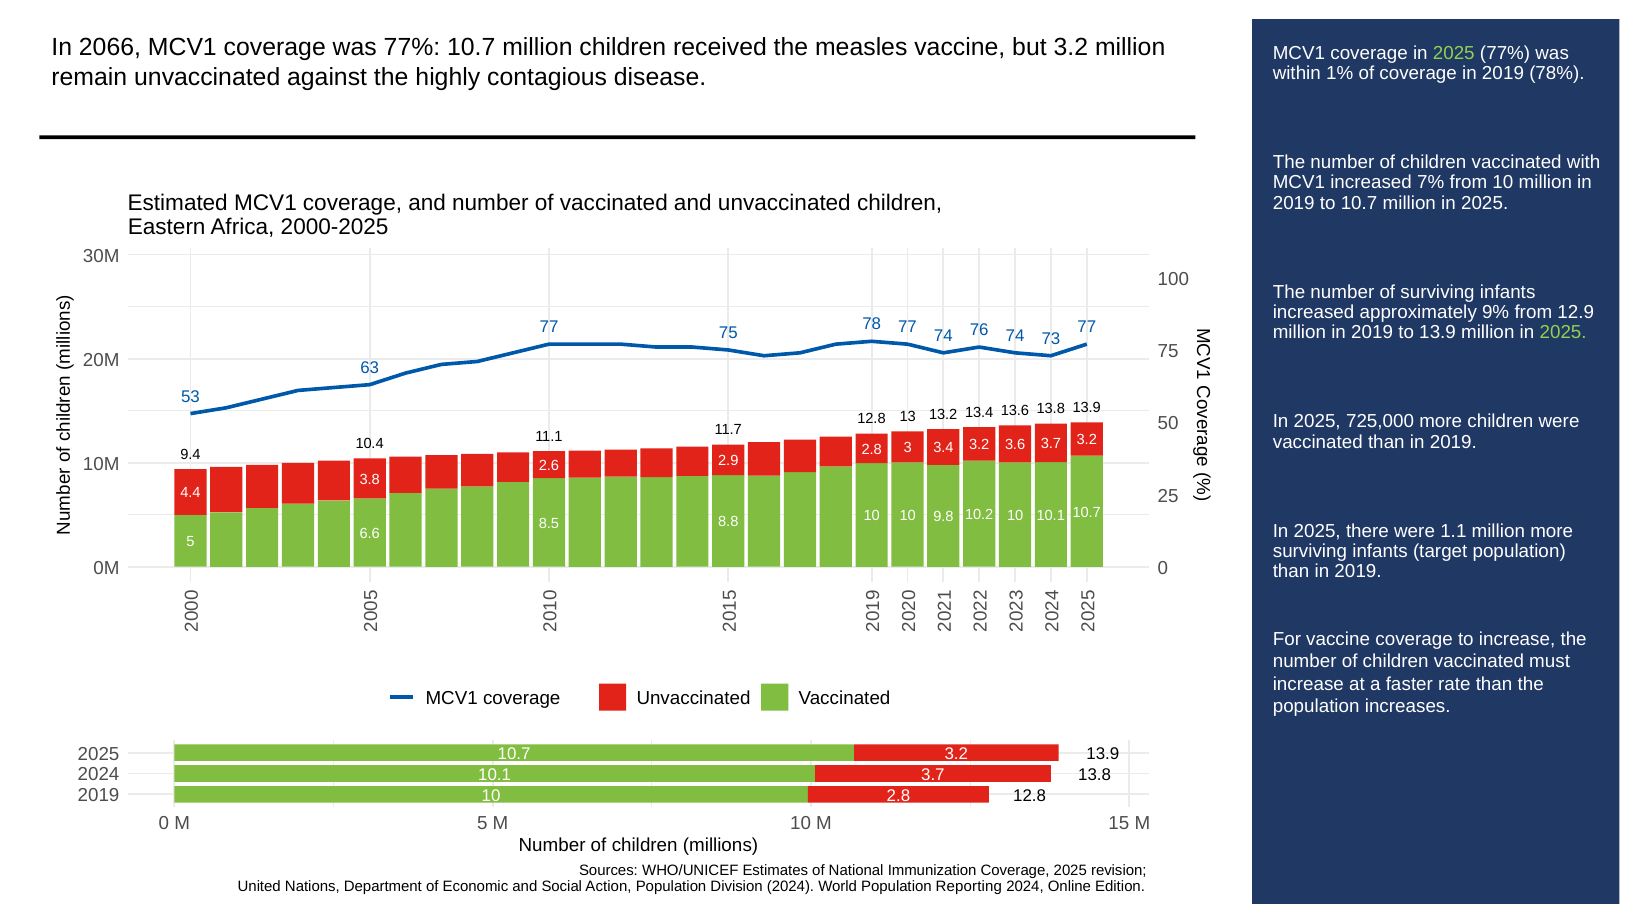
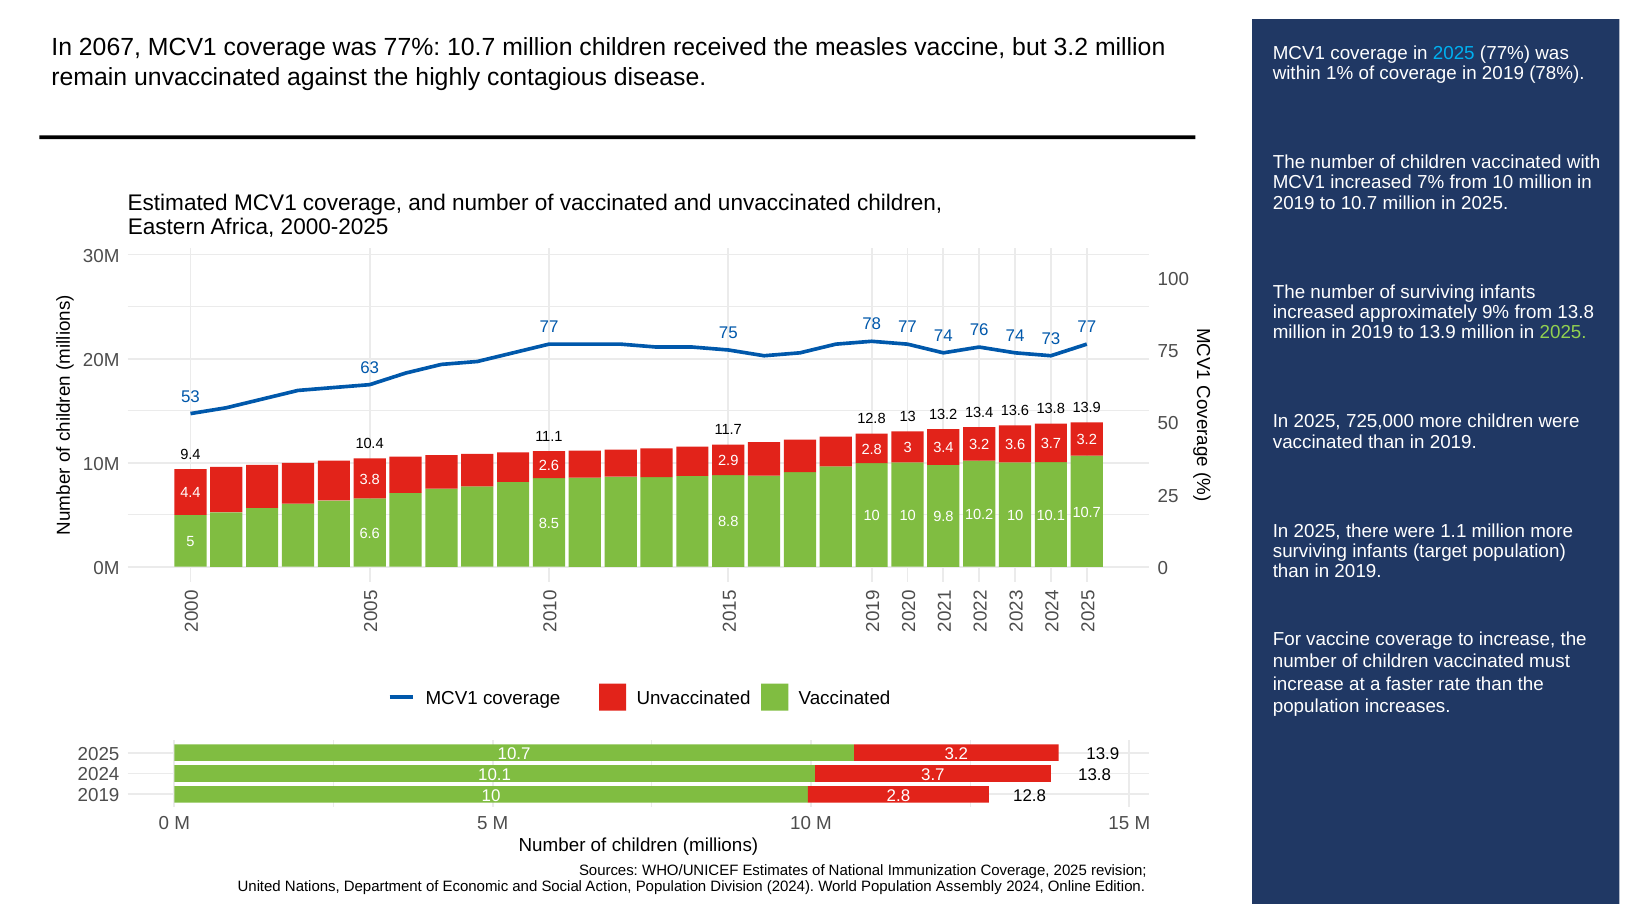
2066: 2066 -> 2067
2025 at (1454, 53) colour: light green -> light blue
from 12.9: 12.9 -> 13.8
Reporting: Reporting -> Assembly
